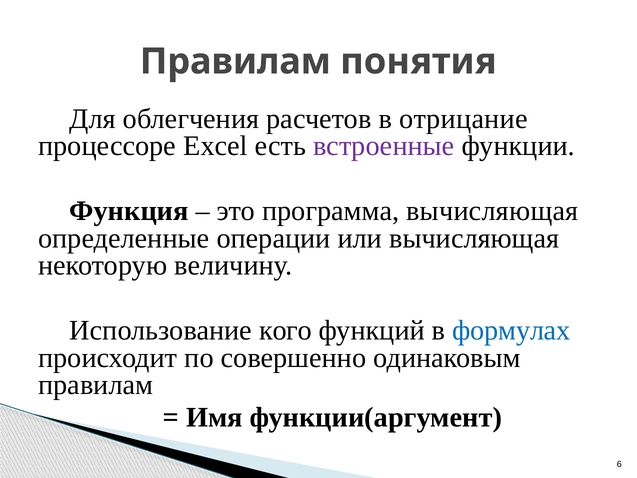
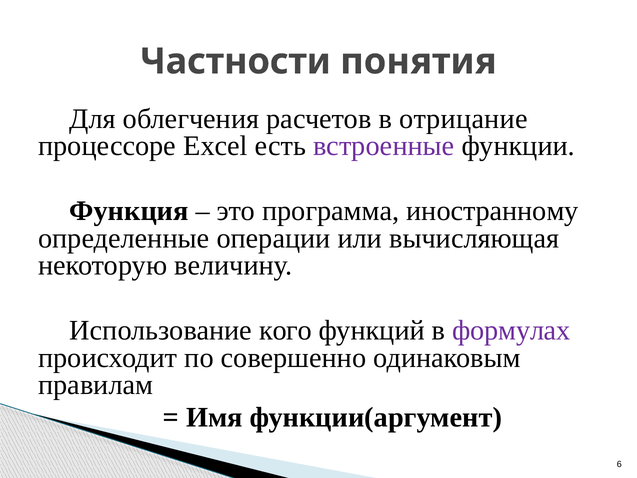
Правилам at (235, 61): Правилам -> Частности
программа вычисляющая: вычисляющая -> иностранному
формулах colour: blue -> purple
